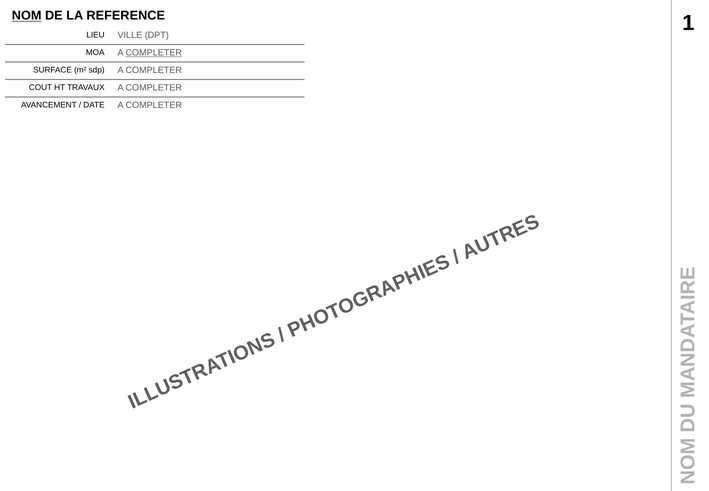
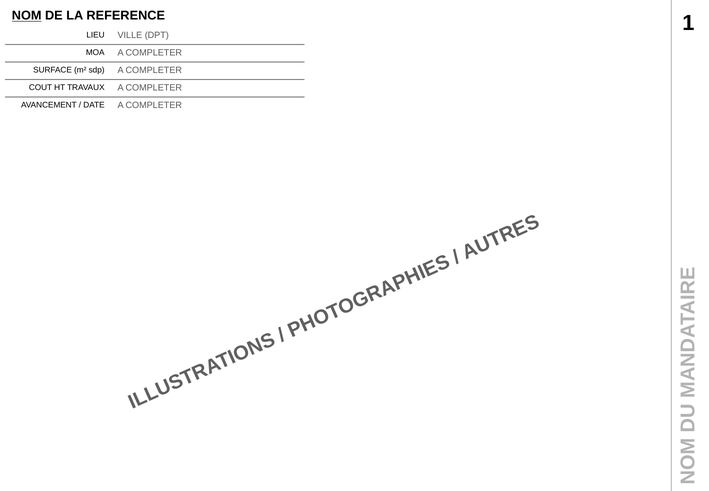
COMPLETER at (154, 53) underline: present -> none
